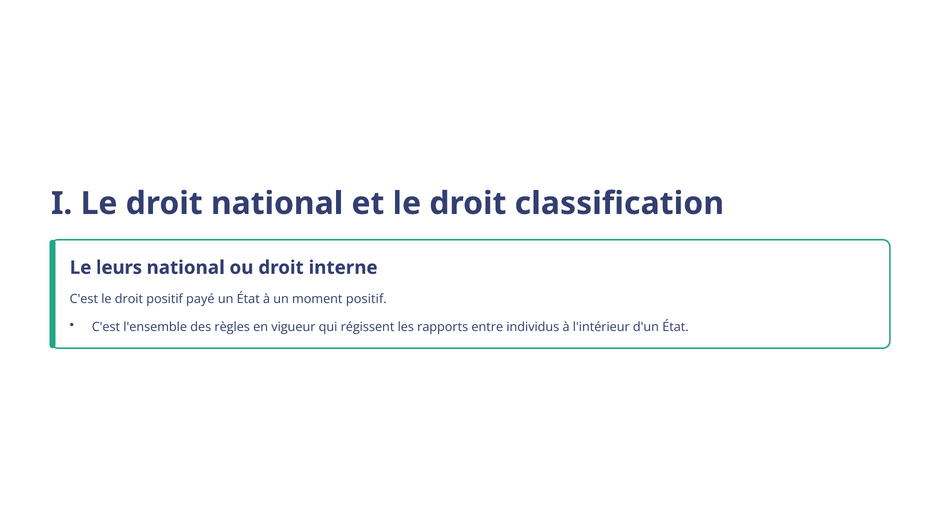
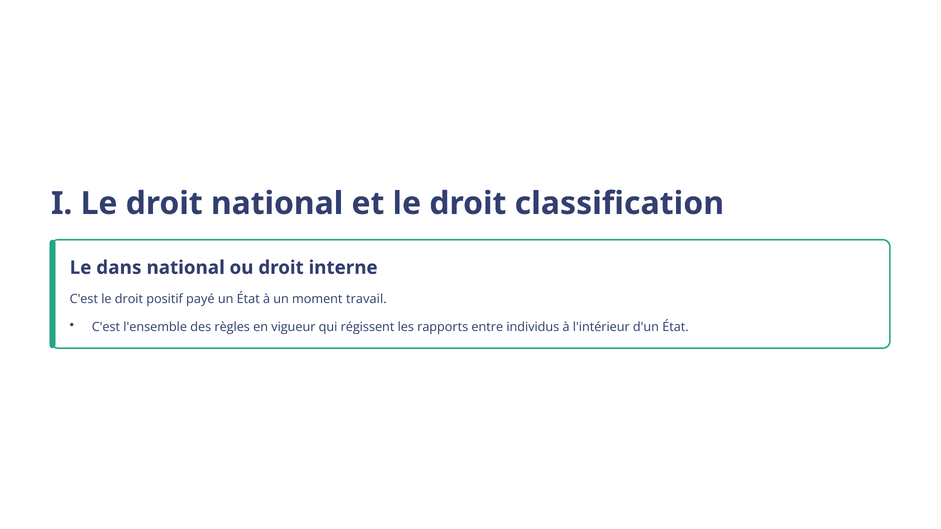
leurs: leurs -> dans
moment positif: positif -> travail
